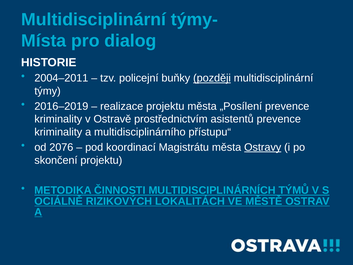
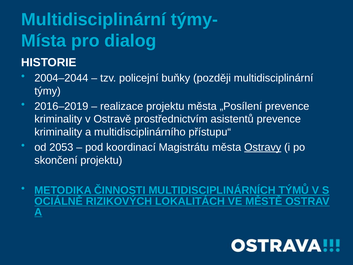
2004–2011: 2004–2011 -> 2004–2044
později underline: present -> none
2076: 2076 -> 2053
